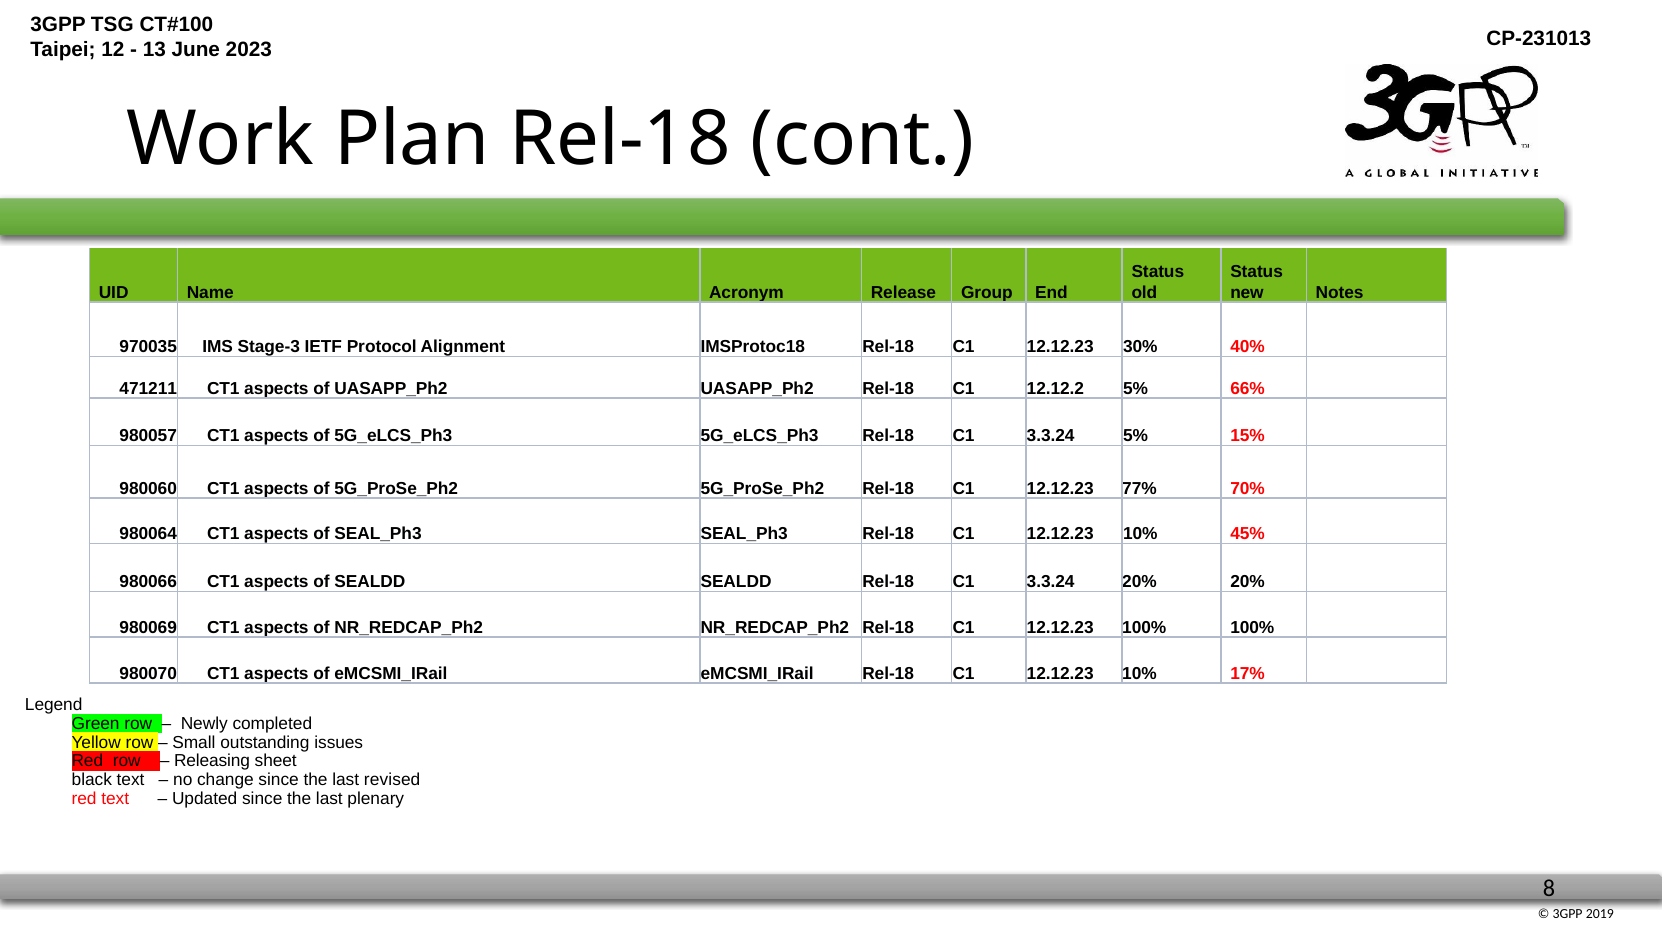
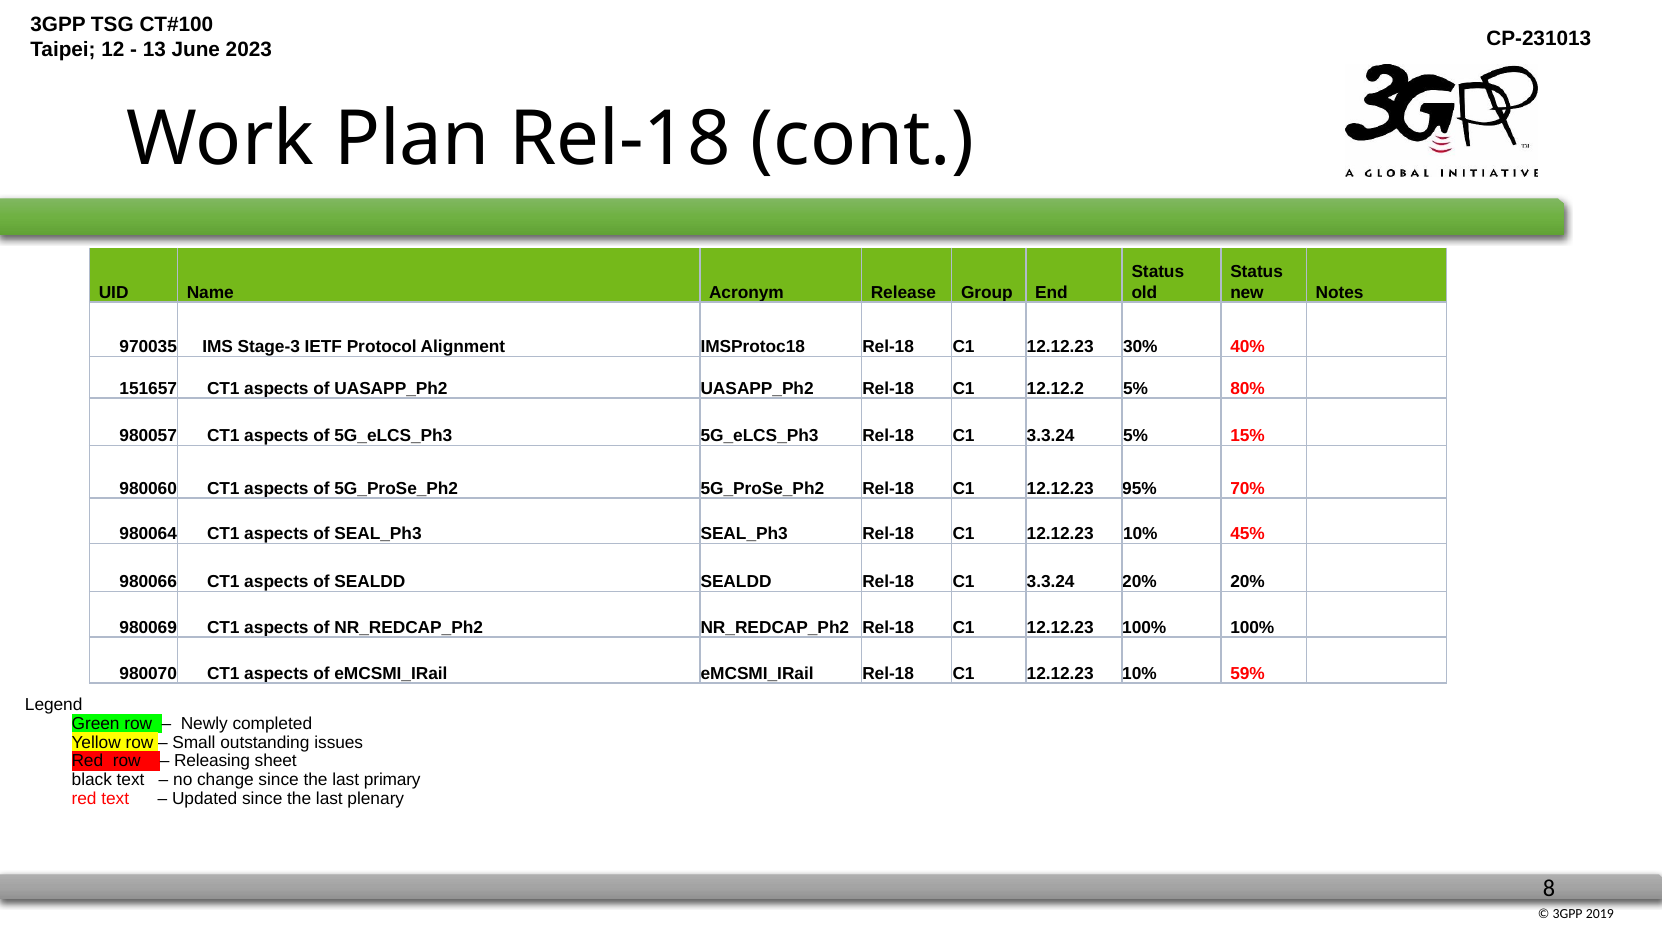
471211: 471211 -> 151657
66%: 66% -> 80%
77%: 77% -> 95%
17%: 17% -> 59%
revised: revised -> primary
